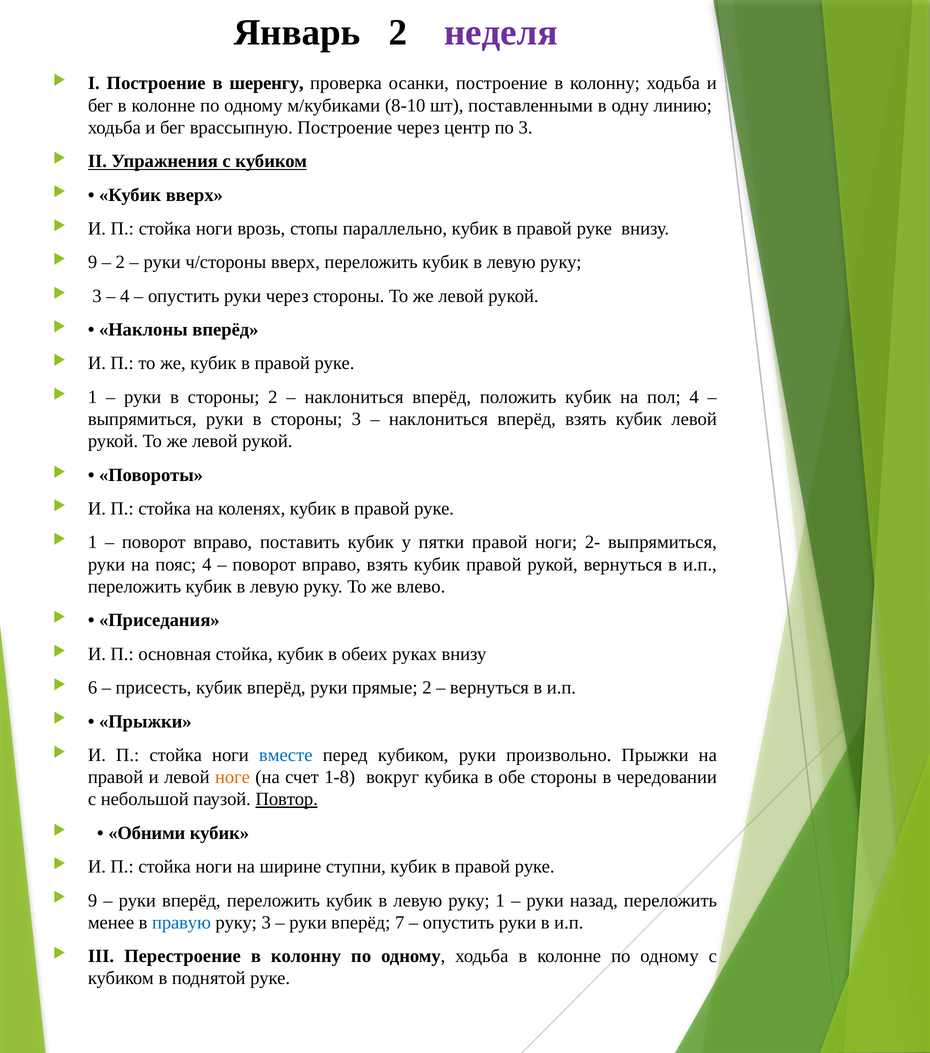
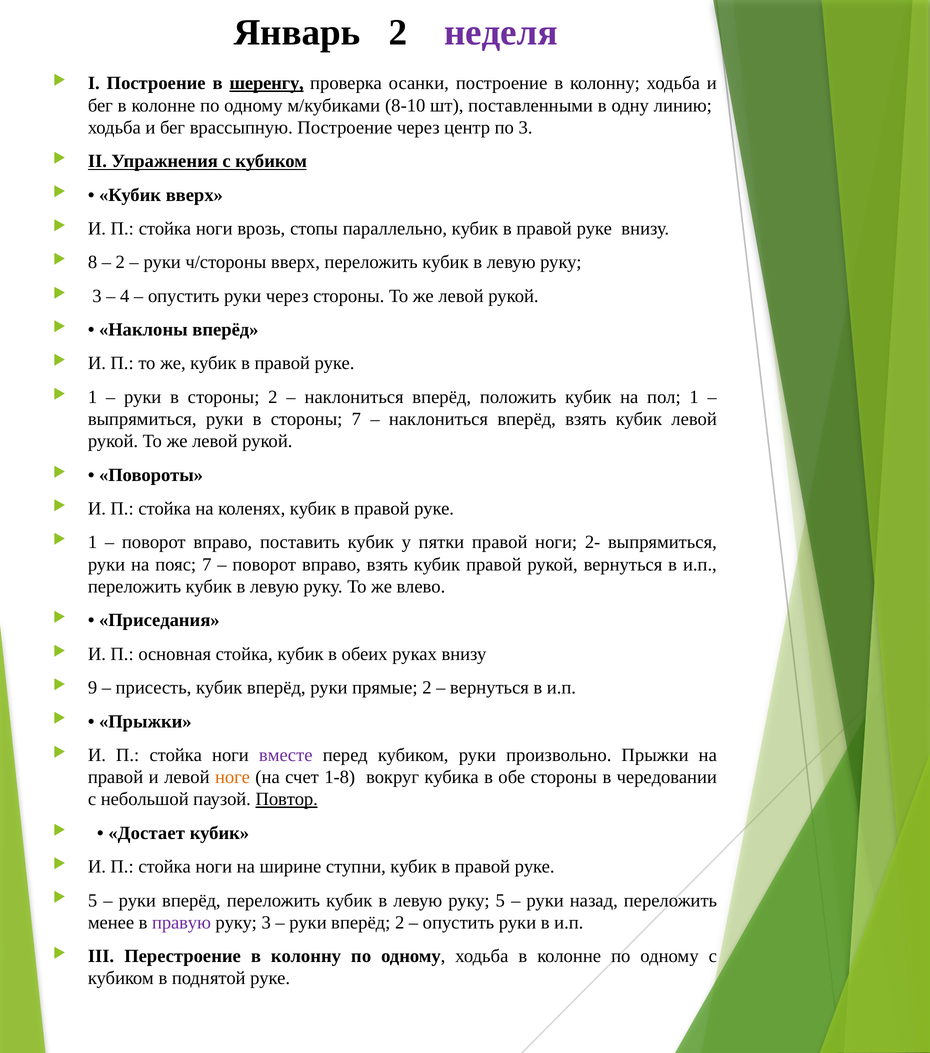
шеренгу underline: none -> present
9 at (93, 262): 9 -> 8
пол 4: 4 -> 1
стороны 3: 3 -> 7
пояс 4: 4 -> 7
6: 6 -> 9
вместе colour: blue -> purple
Обними: Обними -> Достает
9 at (93, 900): 9 -> 5
руку 1: 1 -> 5
правую colour: blue -> purple
вперёд 7: 7 -> 2
